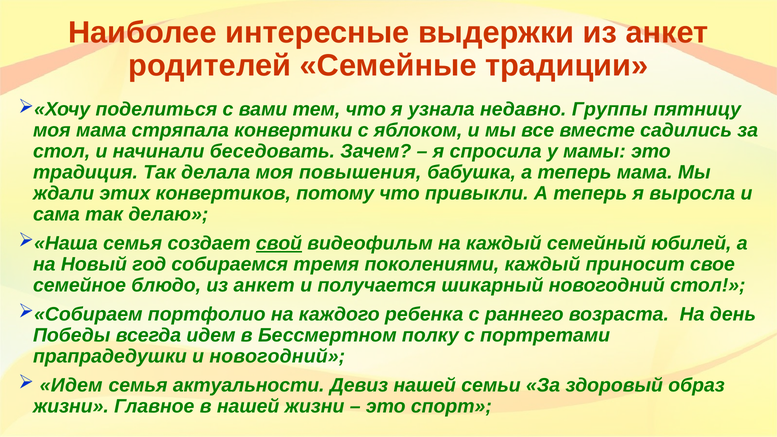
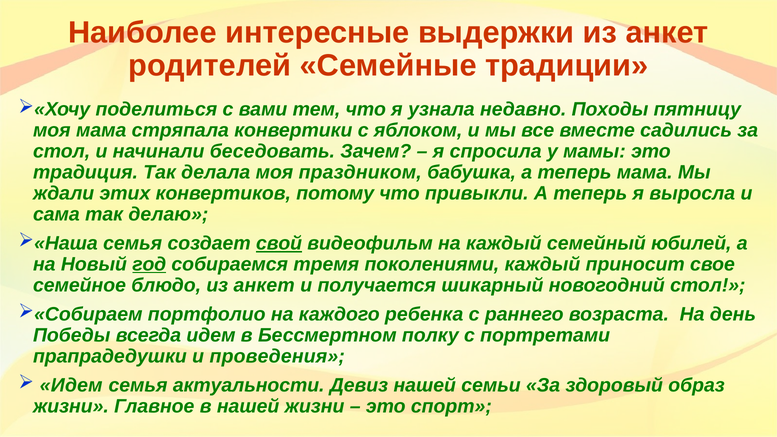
Группы: Группы -> Походы
повышения: повышения -> праздником
год underline: none -> present
и новогодний: новогодний -> проведения
